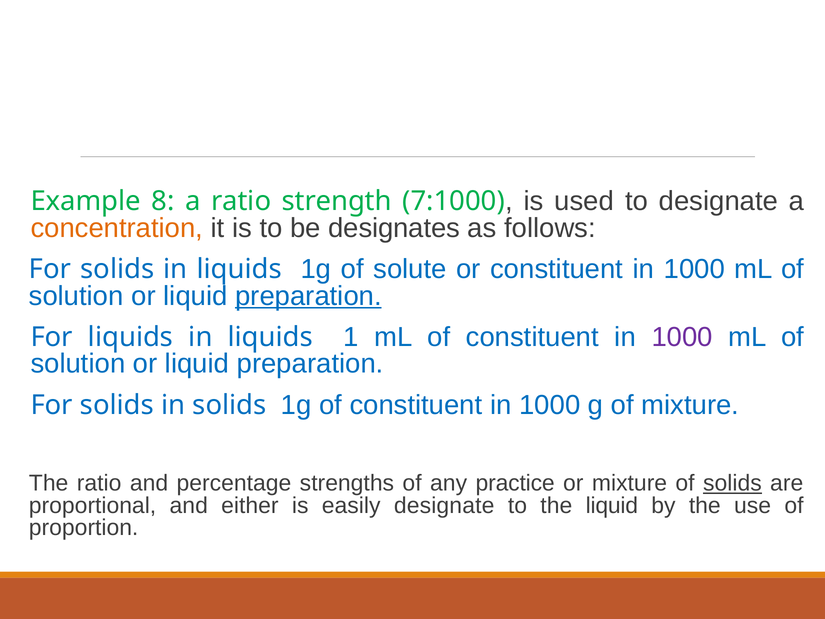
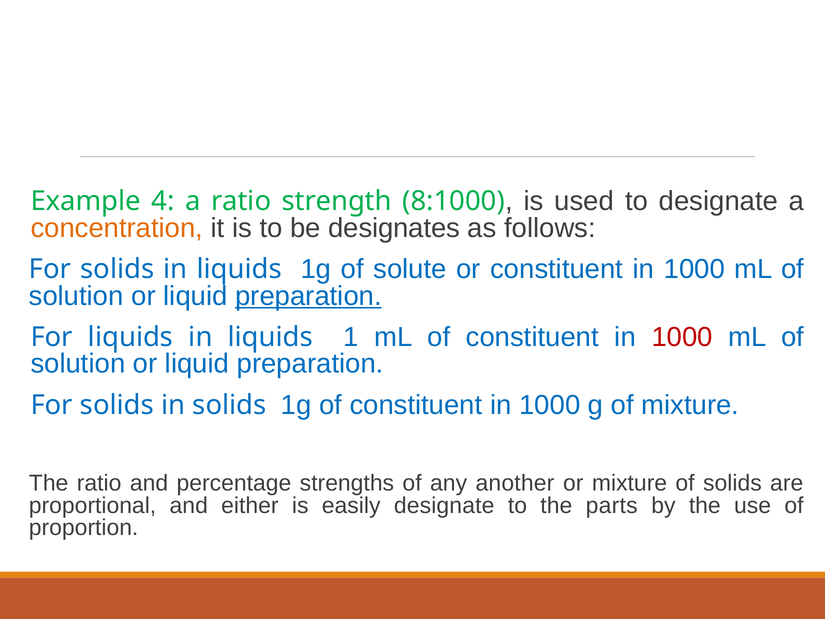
8: 8 -> 4
7:1000: 7:1000 -> 8:1000
1000 at (682, 337) colour: purple -> red
practice: practice -> another
solids at (732, 483) underline: present -> none
the liquid: liquid -> parts
